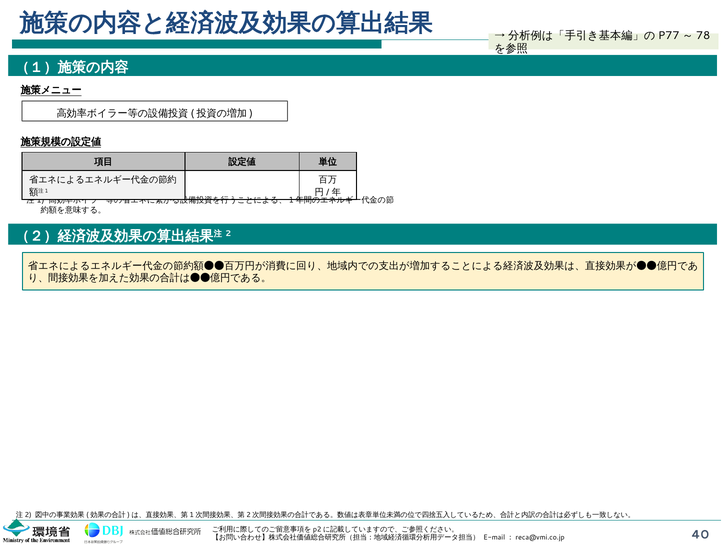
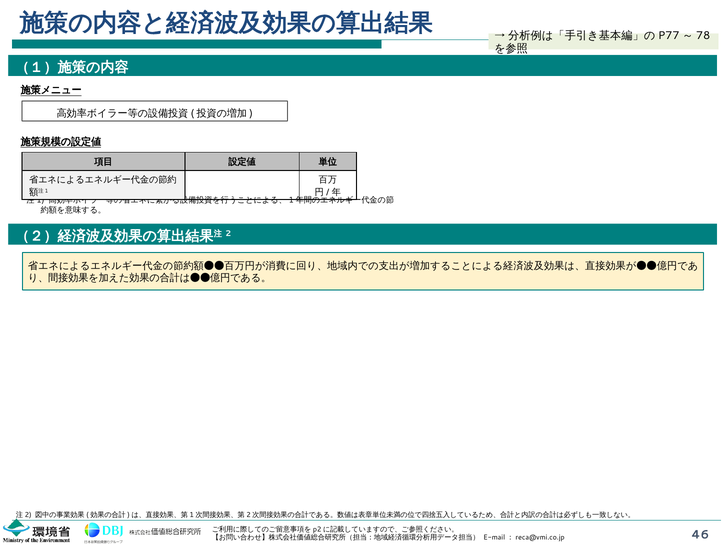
40: 40 -> 46
